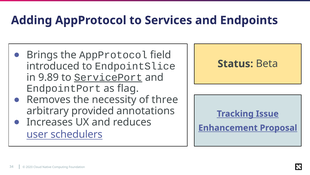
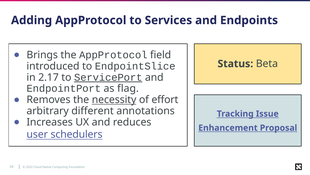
9.89: 9.89 -> 2.17
necessity underline: none -> present
three: three -> effort
provided: provided -> different
